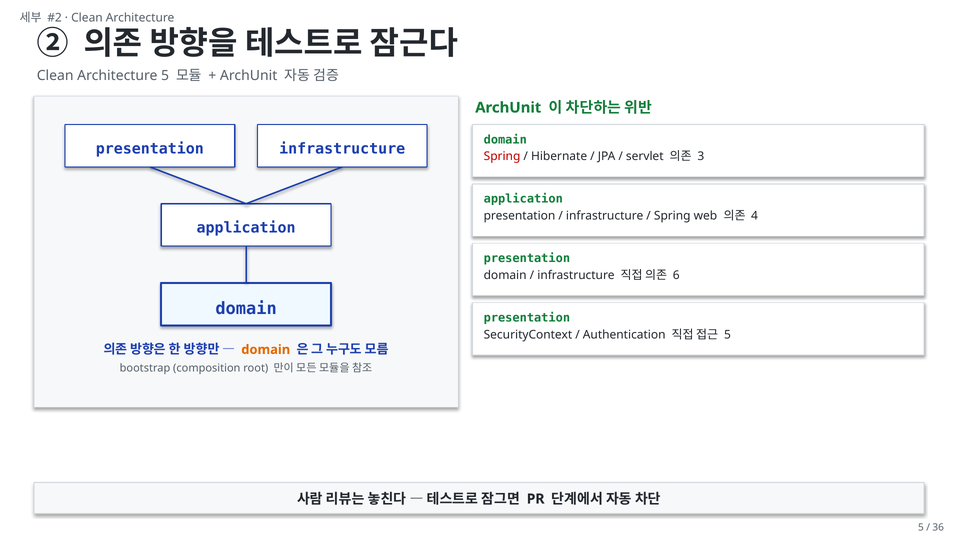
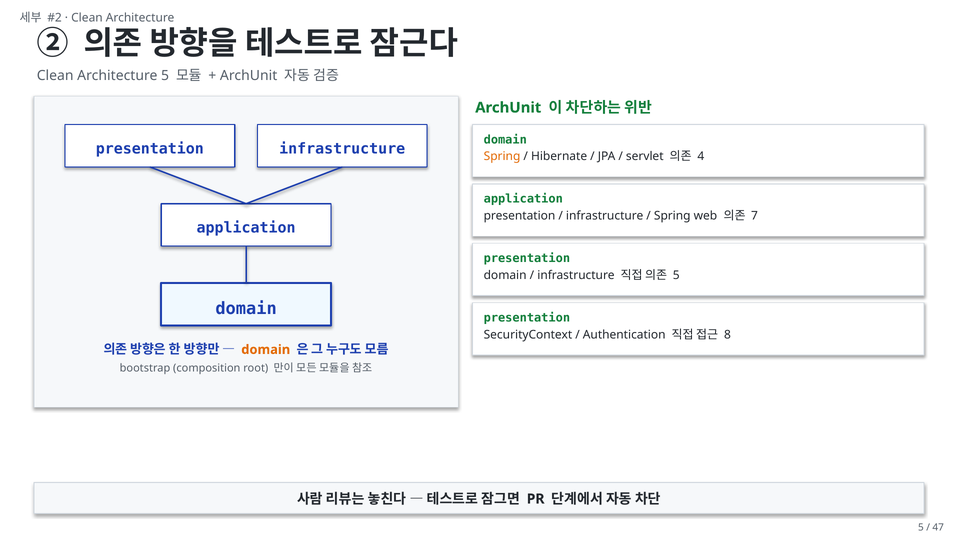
Spring at (502, 156) colour: red -> orange
3: 3 -> 4
4: 4 -> 7
6 at (676, 275): 6 -> 5
5 at (727, 335): 5 -> 8
36: 36 -> 47
